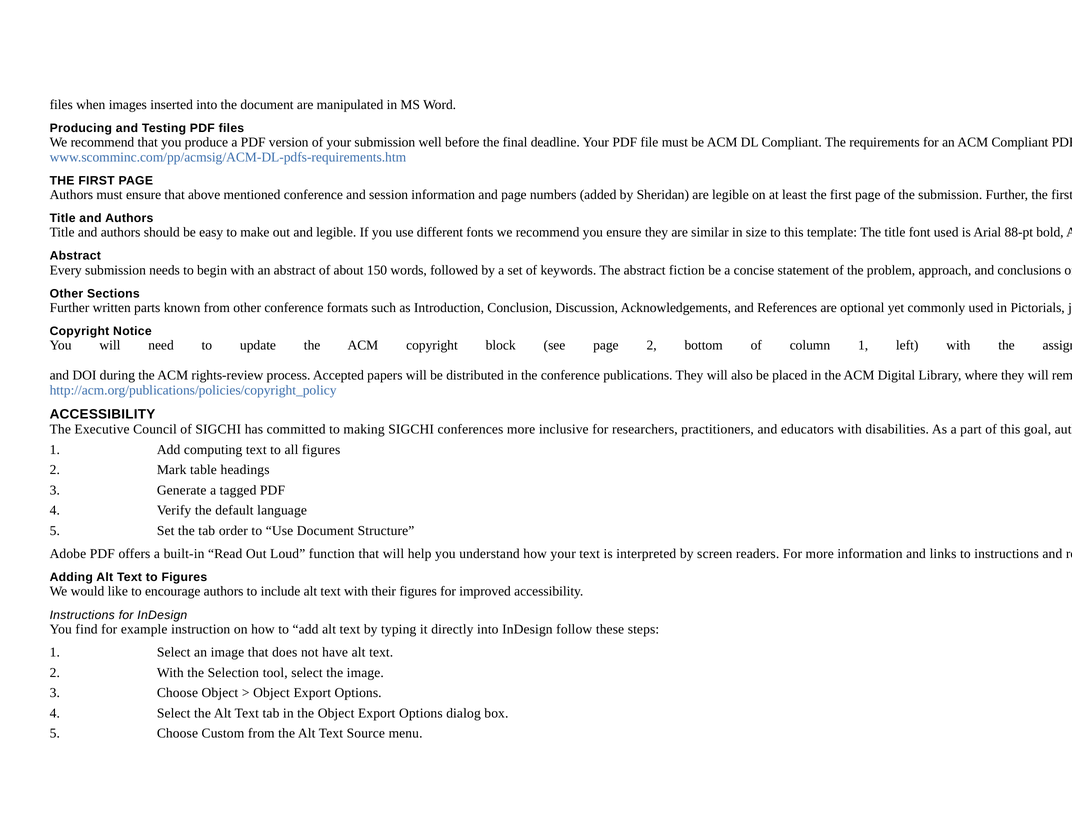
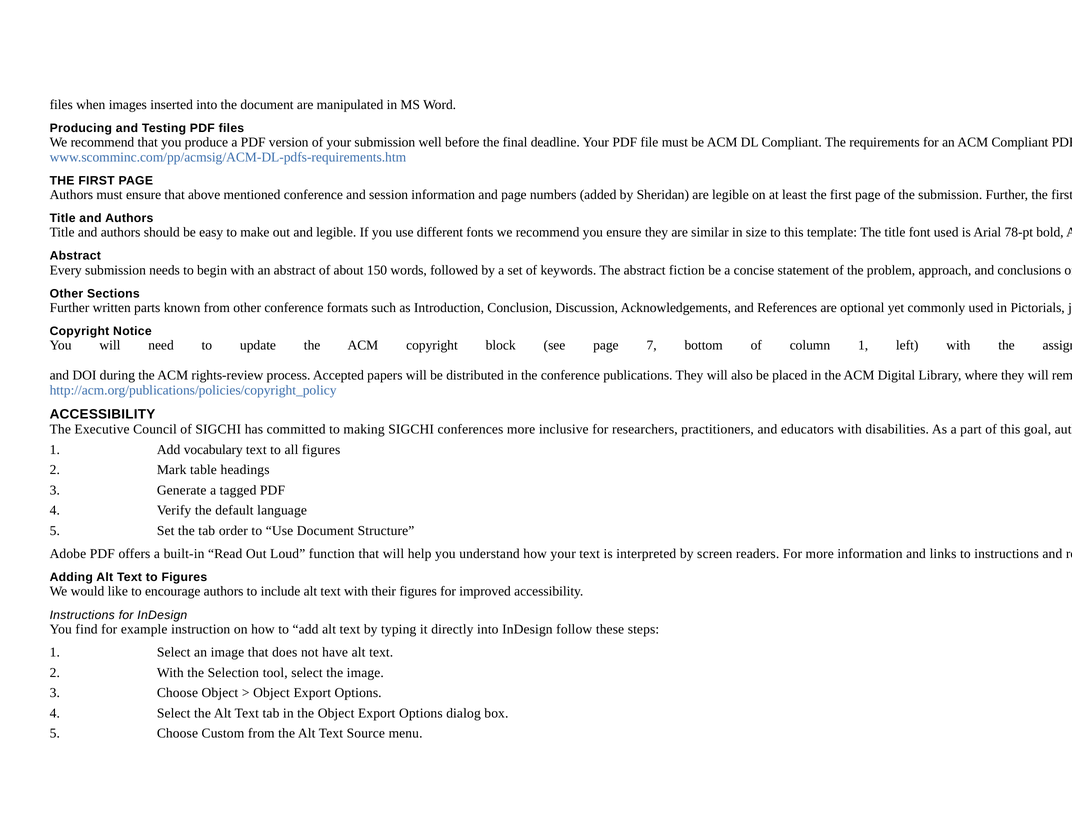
88-pt: 88-pt -> 78-pt
page 2: 2 -> 7
Add computing: computing -> vocabulary
